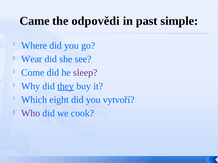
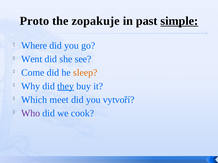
Came: Came -> Proto
odpovědi: odpovědi -> zopakuje
simple underline: none -> present
Wear: Wear -> Went
sleep colour: purple -> orange
eight: eight -> meet
